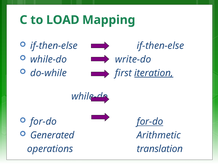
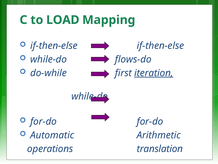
write-do: write-do -> flows-do
for-do at (150, 121) underline: present -> none
Generated: Generated -> Automatic
